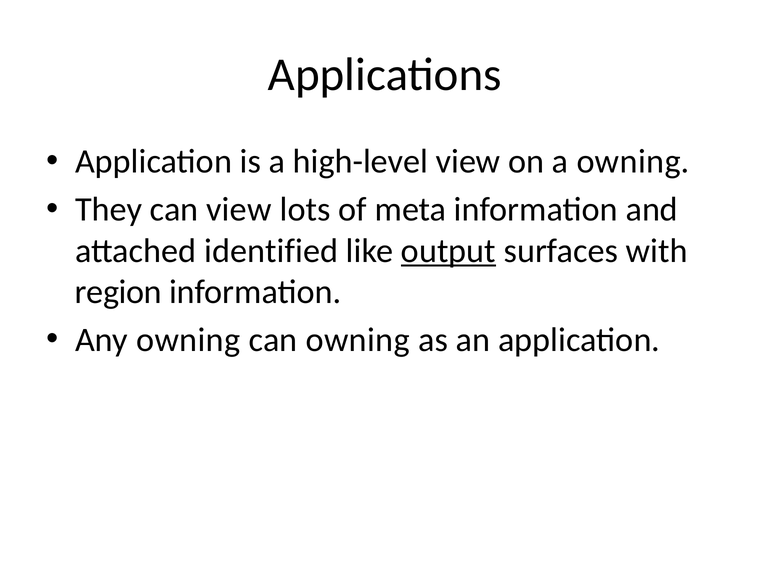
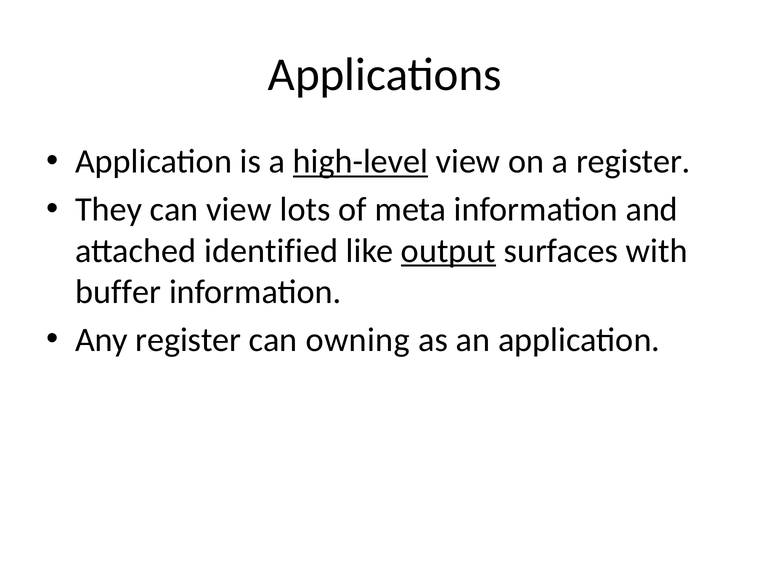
high-level underline: none -> present
a owning: owning -> register
region: region -> buffer
Any owning: owning -> register
